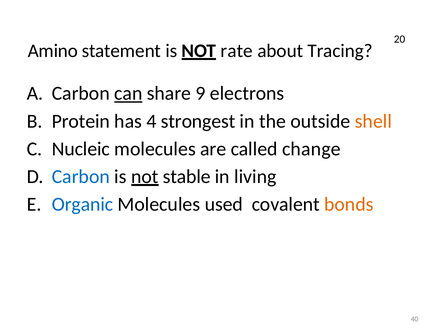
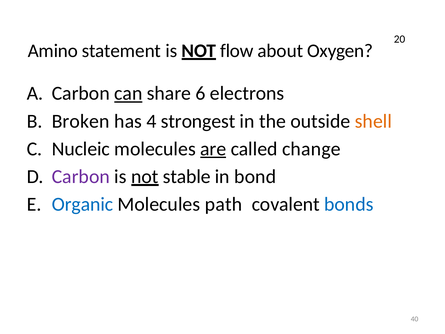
rate: rate -> flow
Tracing: Tracing -> Oxygen
9: 9 -> 6
Protein: Protein -> Broken
are underline: none -> present
Carbon at (81, 176) colour: blue -> purple
living: living -> bond
used: used -> path
bonds colour: orange -> blue
